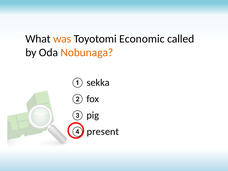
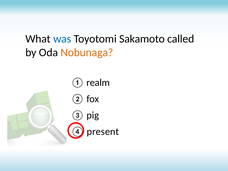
was colour: orange -> blue
Economic: Economic -> Sakamoto
sekka: sekka -> realm
